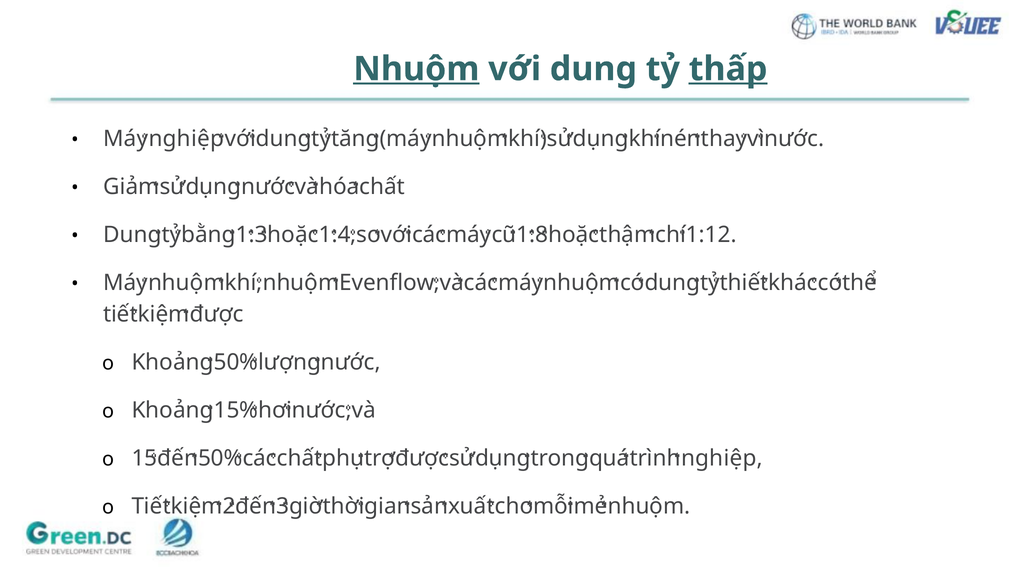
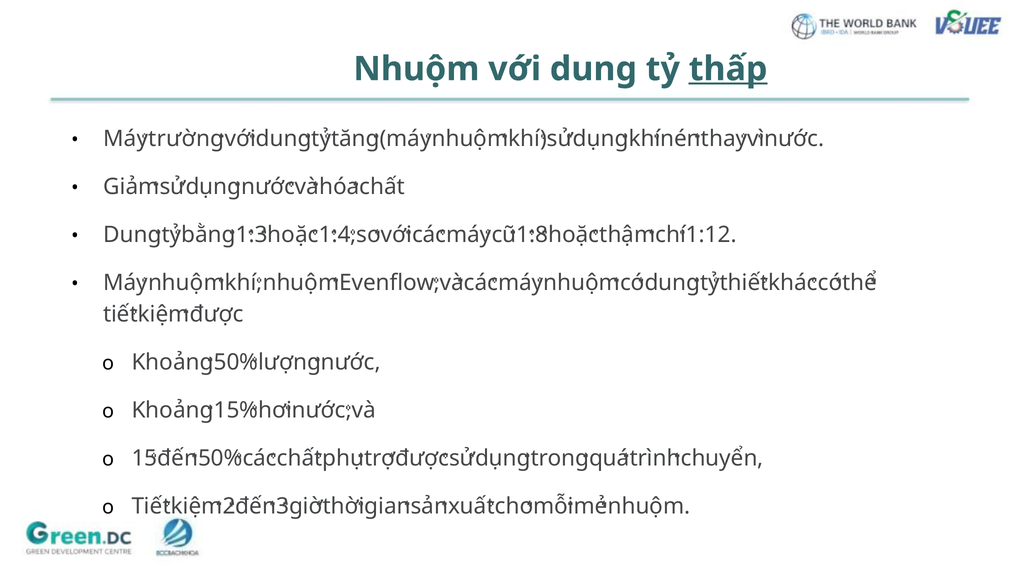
Nhuộm at (416, 69) underline: present -> none
nghiệp at (186, 139): nghiệp -> trường
nghiệp at (722, 458): nghiệp -> chuyển
